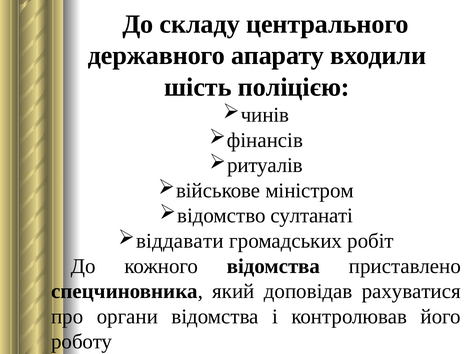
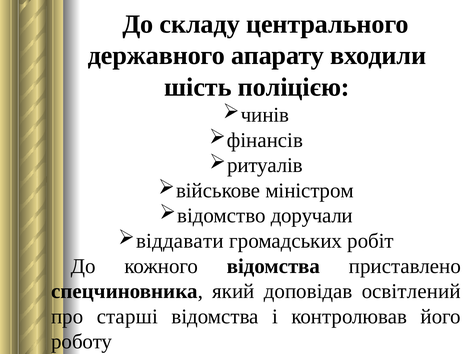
султанаті: султанаті -> доручали
рахуватися: рахуватися -> освітлений
органи: органи -> старші
